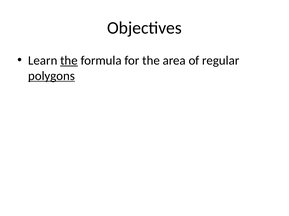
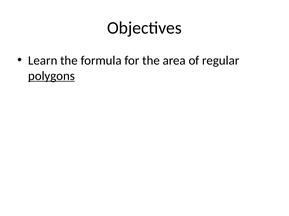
the at (69, 61) underline: present -> none
